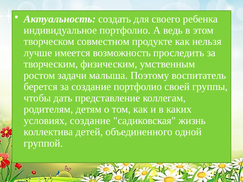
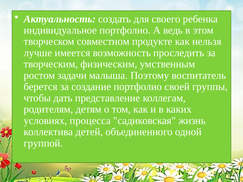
условиях создание: создание -> процесса
